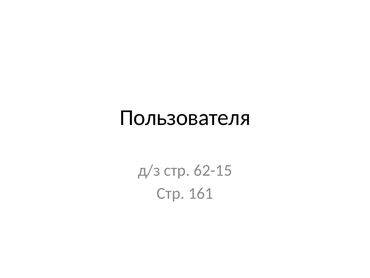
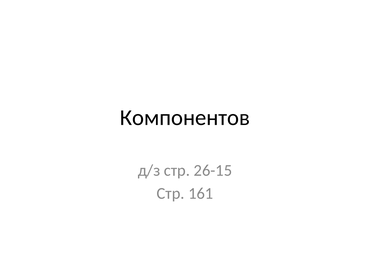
Пользователя: Пользователя -> Компонентов
62-15: 62-15 -> 26-15
